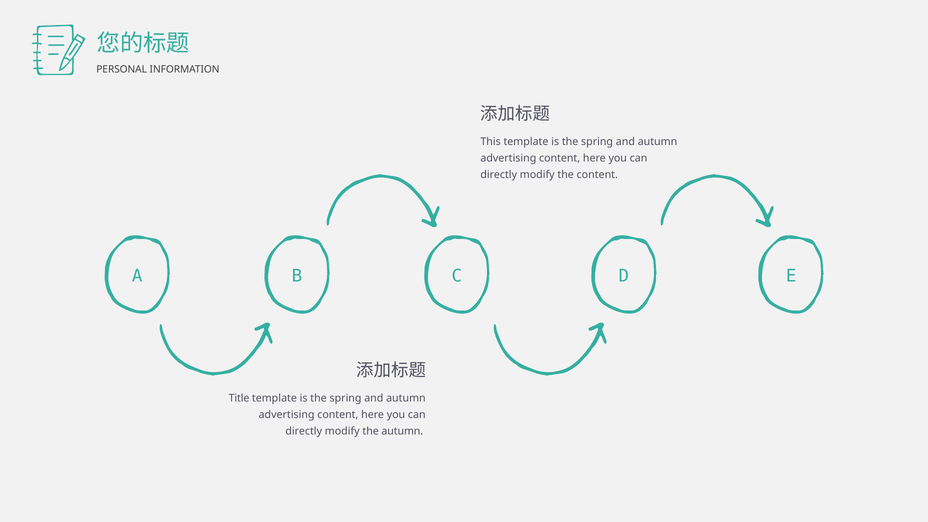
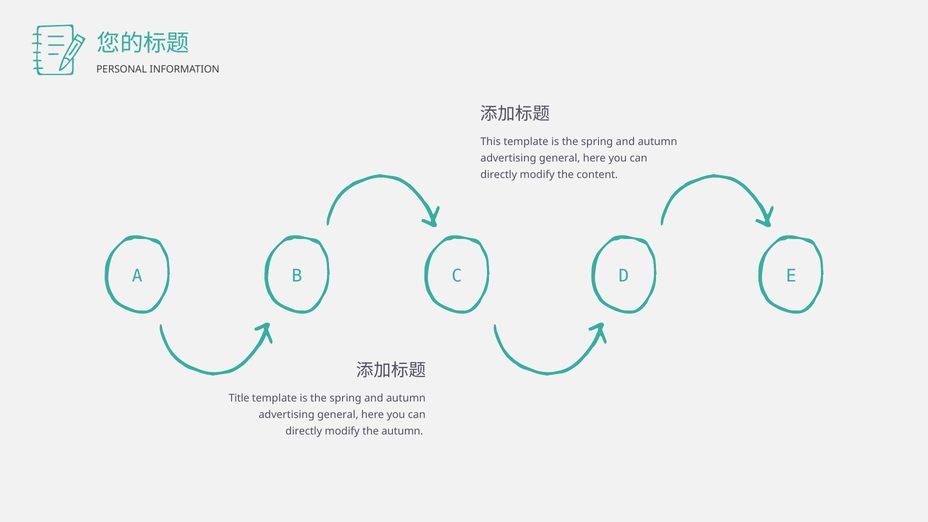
content at (560, 158): content -> general
content at (338, 415): content -> general
